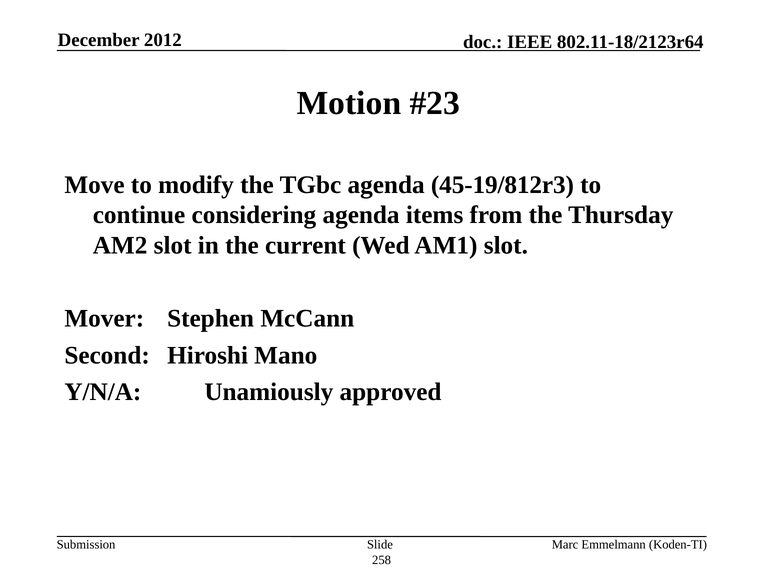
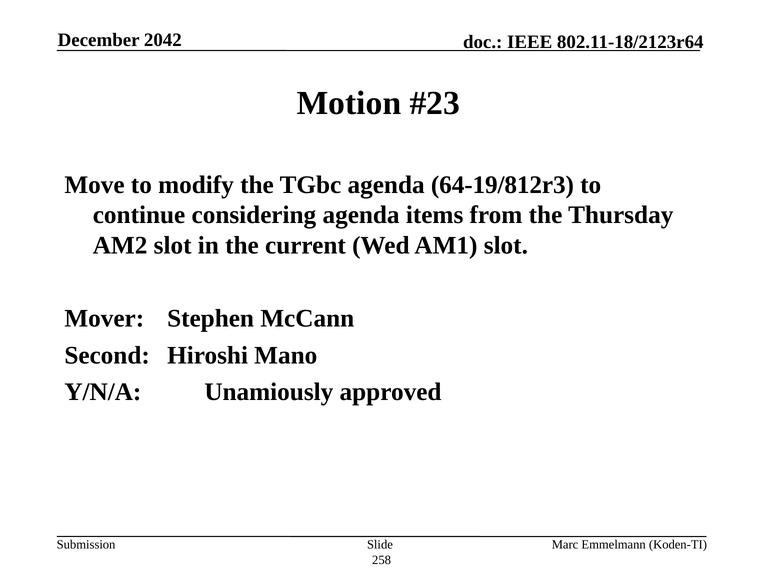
2012: 2012 -> 2042
45-19/812r3: 45-19/812r3 -> 64-19/812r3
